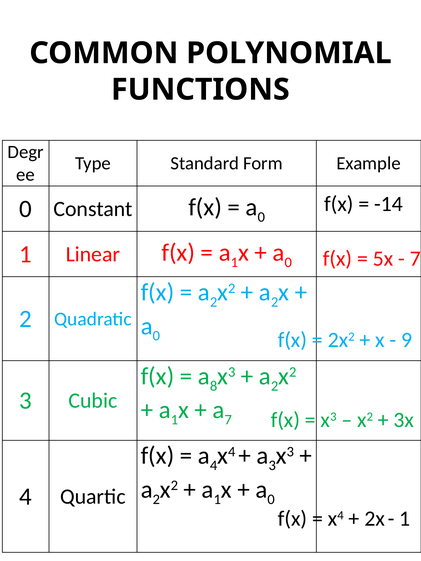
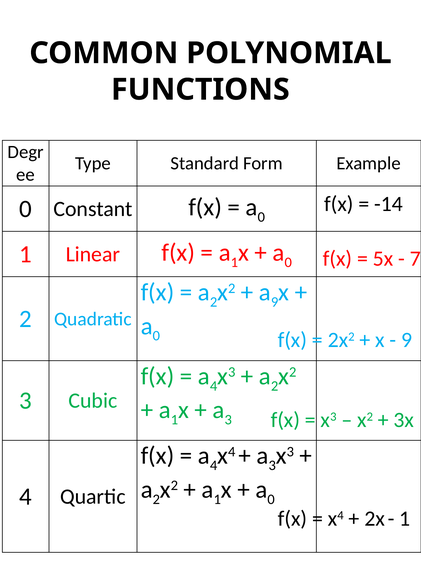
2 at (275, 302): 2 -> 9
8 at (214, 386): 8 -> 4
7 at (228, 420): 7 -> 3
